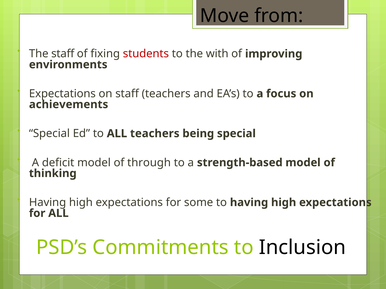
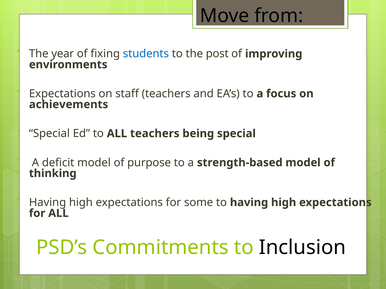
The staff: staff -> year
students colour: red -> blue
with: with -> post
through: through -> purpose
